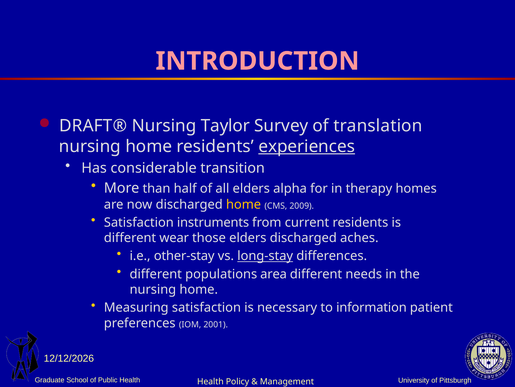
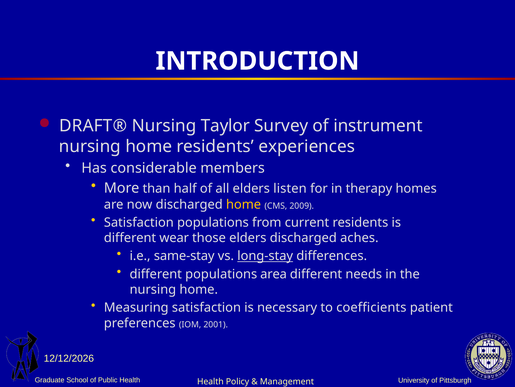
INTRODUCTION colour: pink -> white
translation: translation -> instrument
experiences underline: present -> none
transition: transition -> members
alpha: alpha -> listen
Satisfaction instruments: instruments -> populations
other-stay: other-stay -> same-stay
information: information -> coefficients
